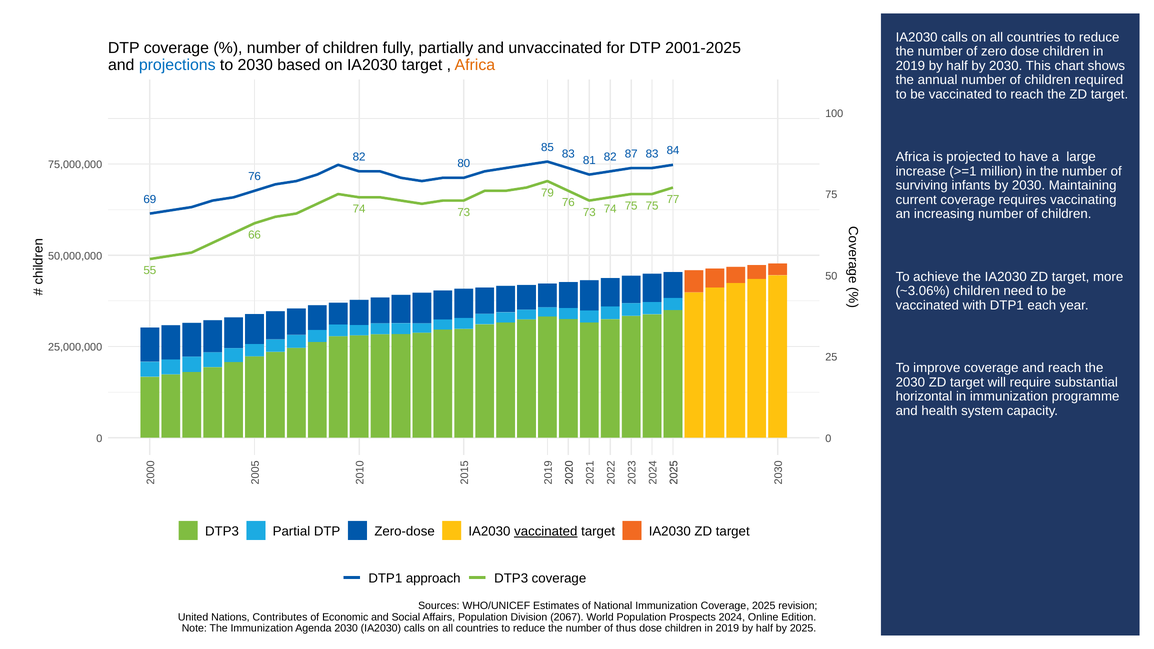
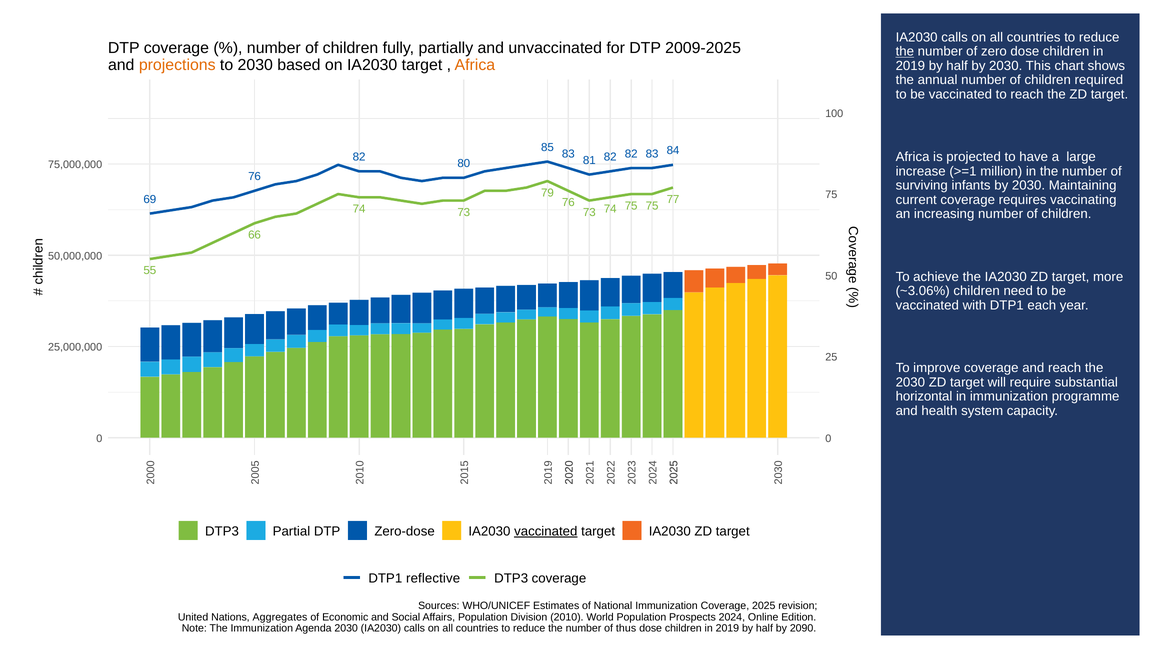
2001-2025: 2001-2025 -> 2009-2025
the at (905, 52) underline: none -> present
projections colour: blue -> orange
82 87: 87 -> 82
approach: approach -> reflective
Contributes: Contributes -> Aggregates
2067: 2067 -> 2010
by 2025: 2025 -> 2090
